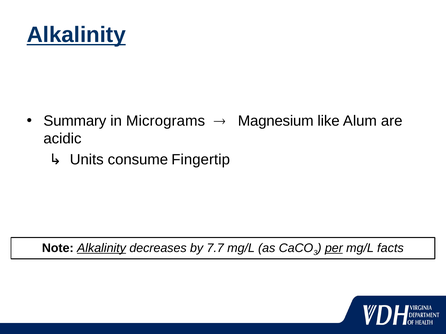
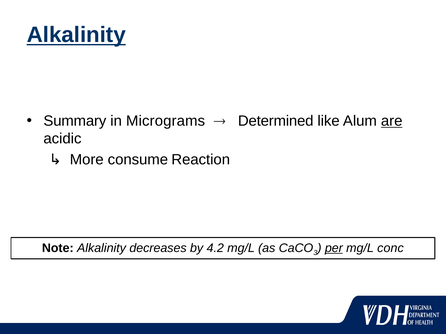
Magnesium: Magnesium -> Determined
are underline: none -> present
Units: Units -> More
Fingertip: Fingertip -> Reaction
Alkalinity at (102, 248) underline: present -> none
7.7: 7.7 -> 4.2
facts: facts -> conc
